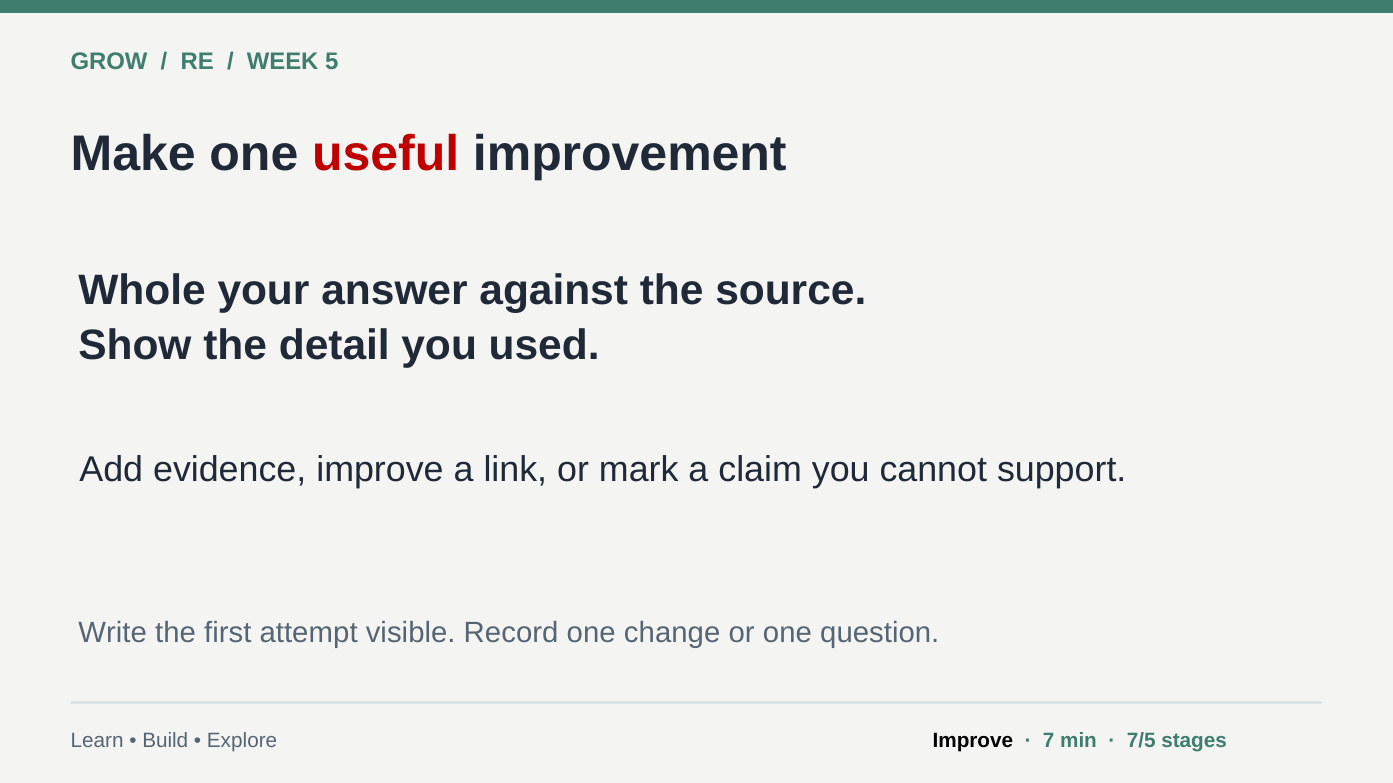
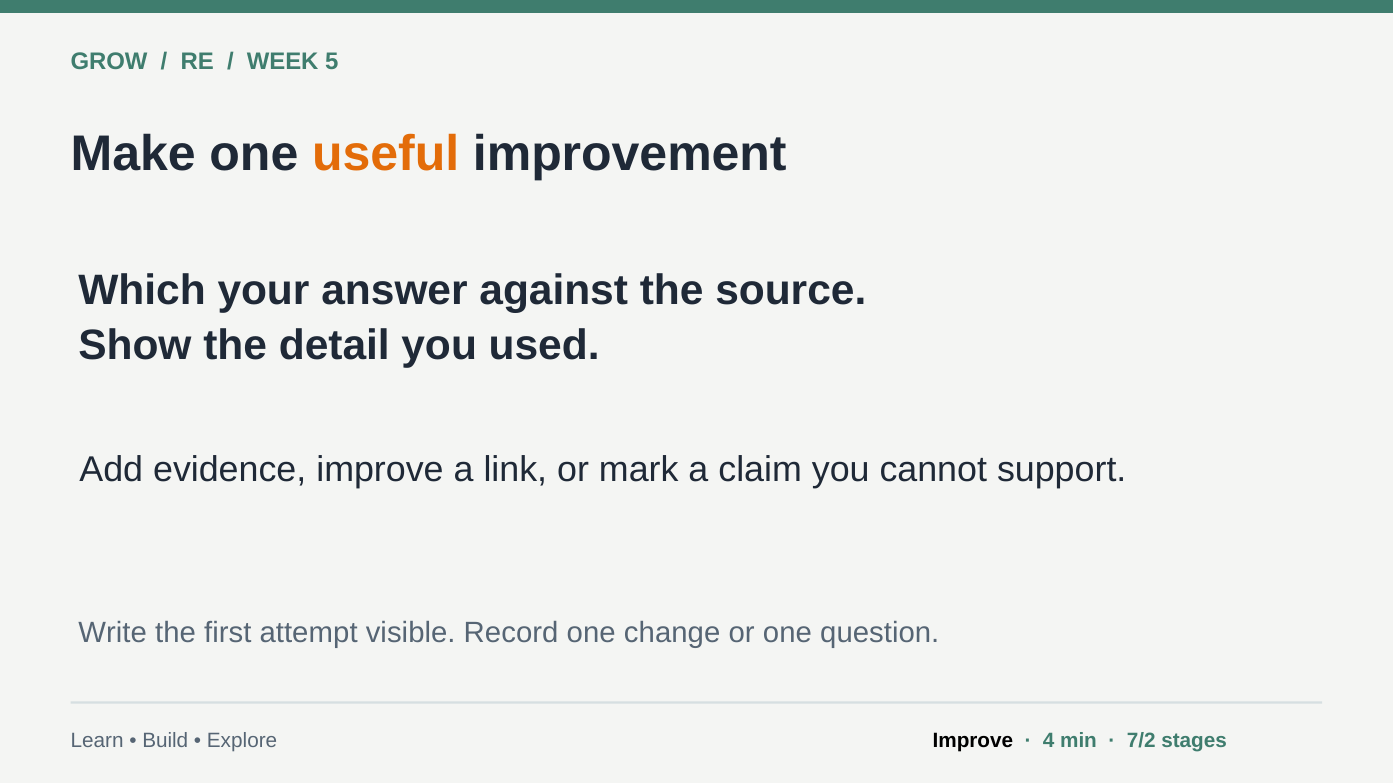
useful colour: red -> orange
Whole: Whole -> Which
7: 7 -> 4
7/5: 7/5 -> 7/2
